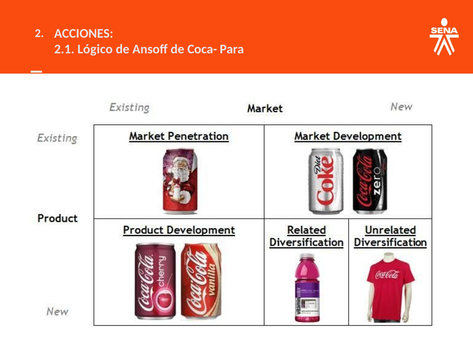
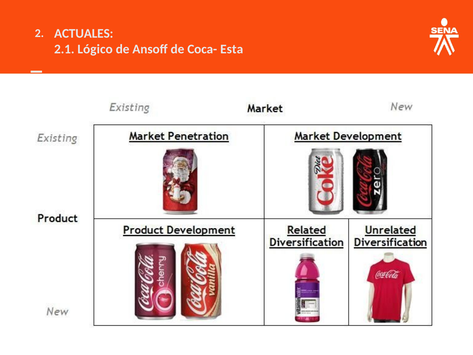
ACCIONES: ACCIONES -> ACTUALES
Para: Para -> Esta
